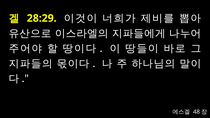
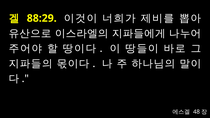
28:29: 28:29 -> 88:29
